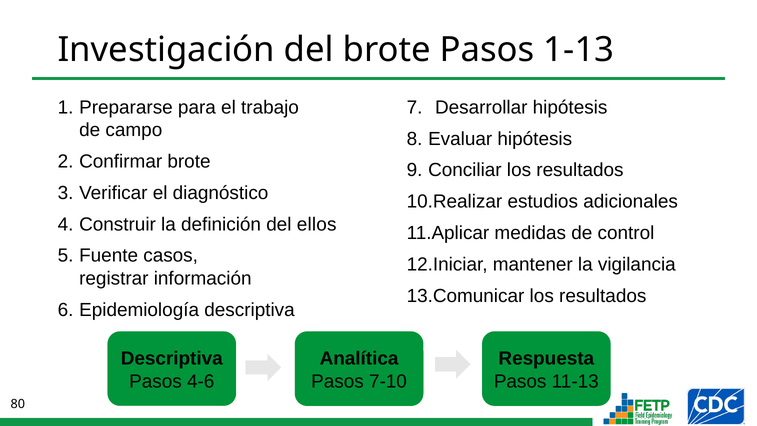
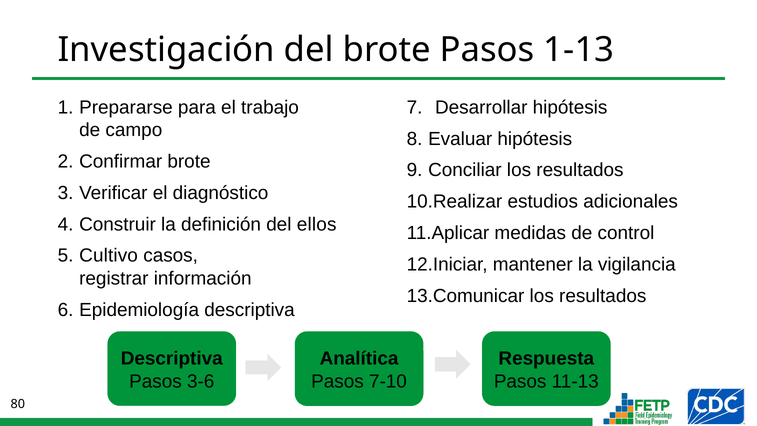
Fuente: Fuente -> Cultivo
4-6: 4-6 -> 3-6
